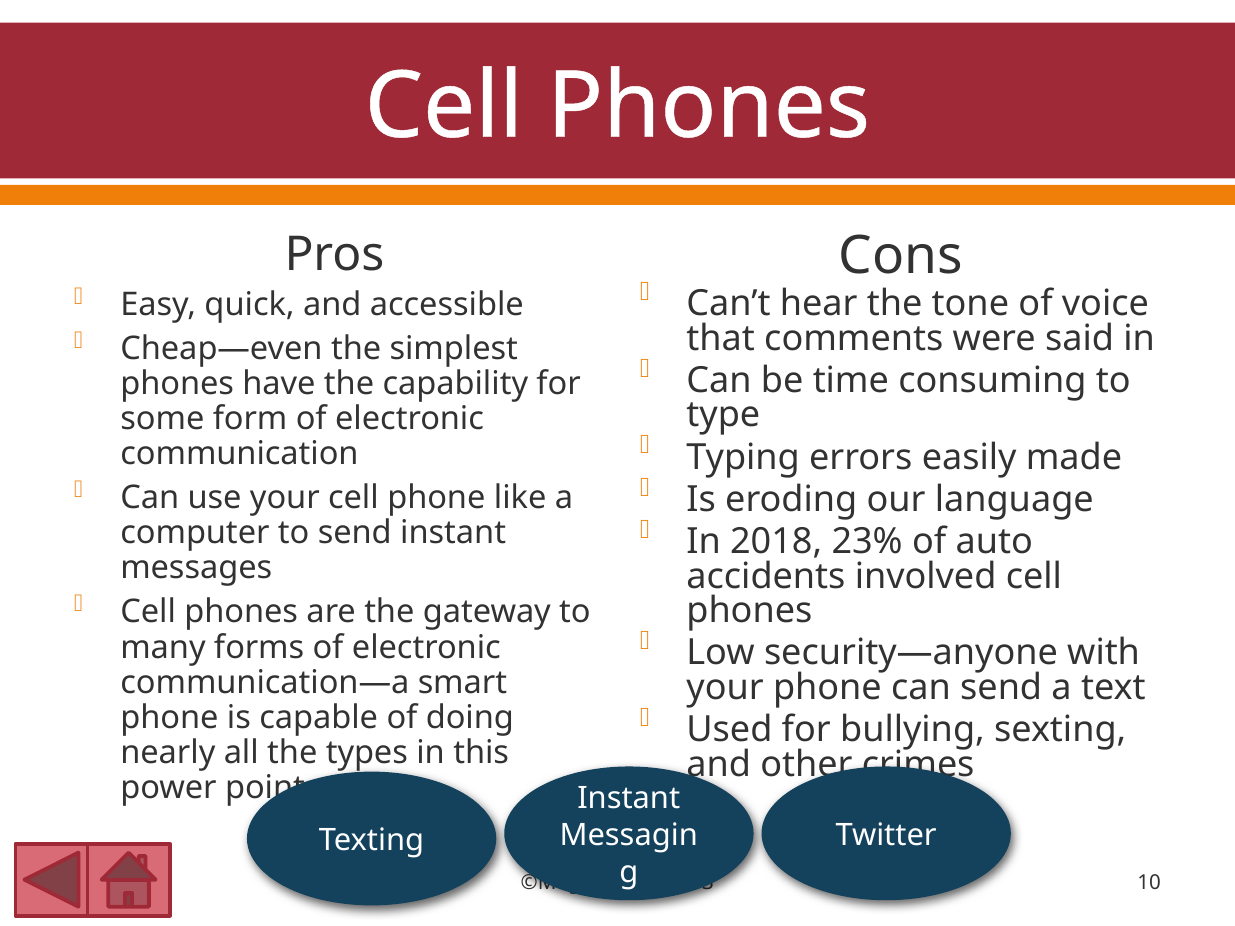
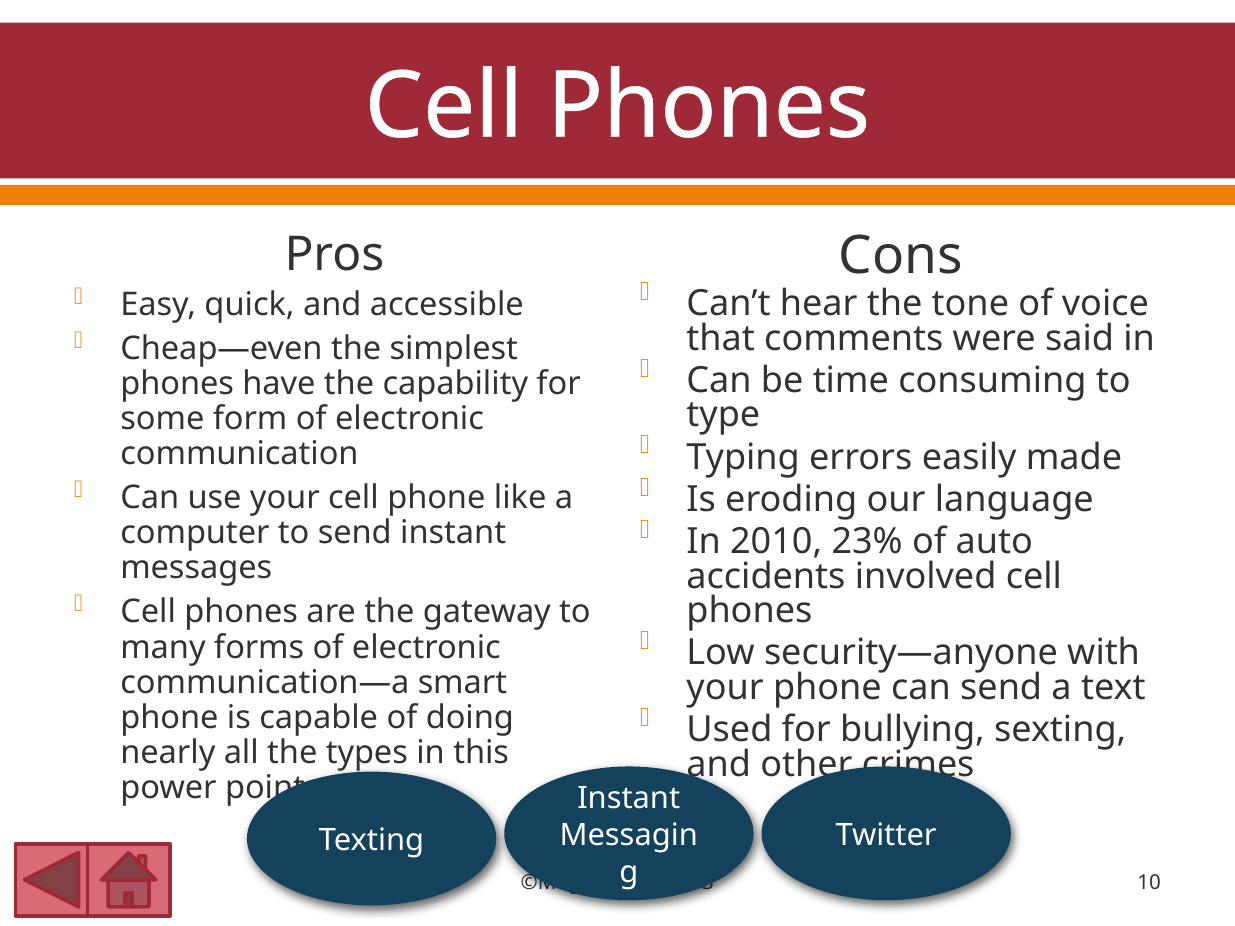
2018: 2018 -> 2010
